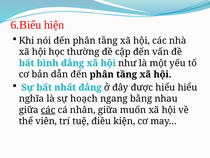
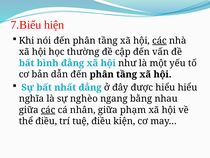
6.Biểu: 6.Biểu -> 7.Biểu
các at (159, 41) underline: none -> present
hoạch: hoạch -> nghèo
muốn: muốn -> phạm
thể viên: viên -> điều
